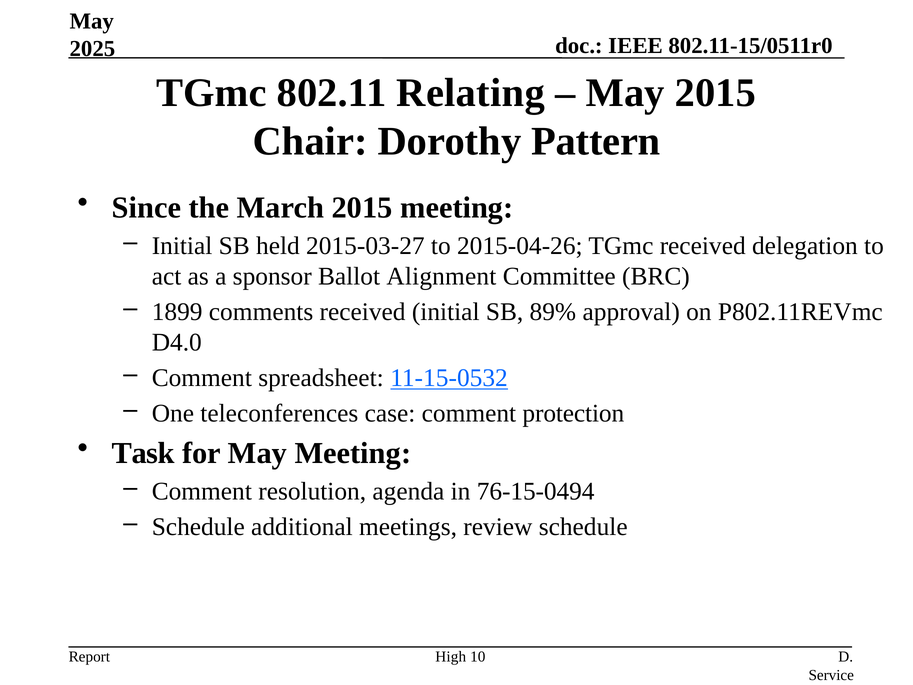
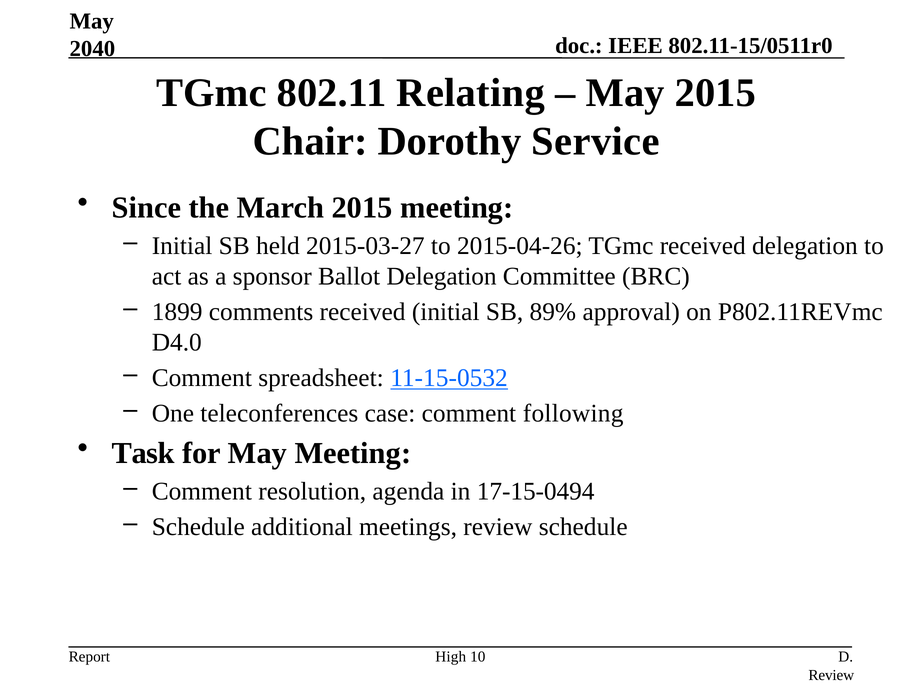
2025: 2025 -> 2040
Pattern: Pattern -> Service
Ballot Alignment: Alignment -> Delegation
protection: protection -> following
76-15-0494: 76-15-0494 -> 17-15-0494
Service at (831, 675): Service -> Review
